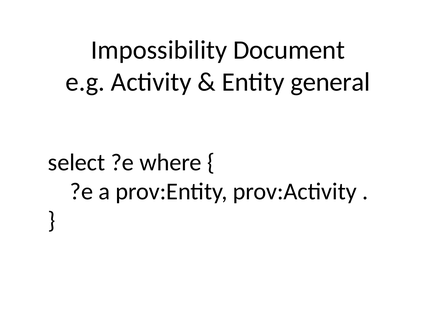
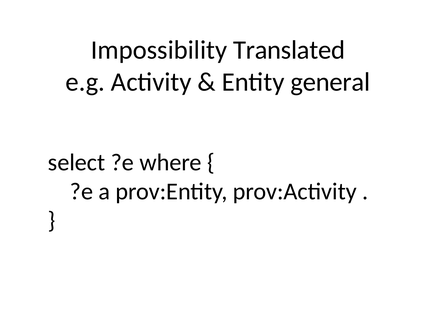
Document: Document -> Translated
